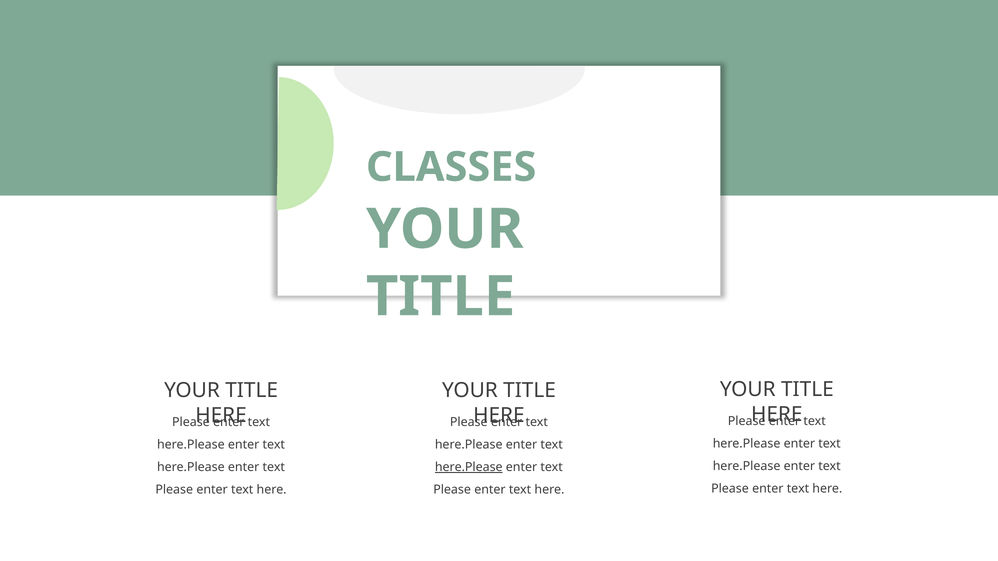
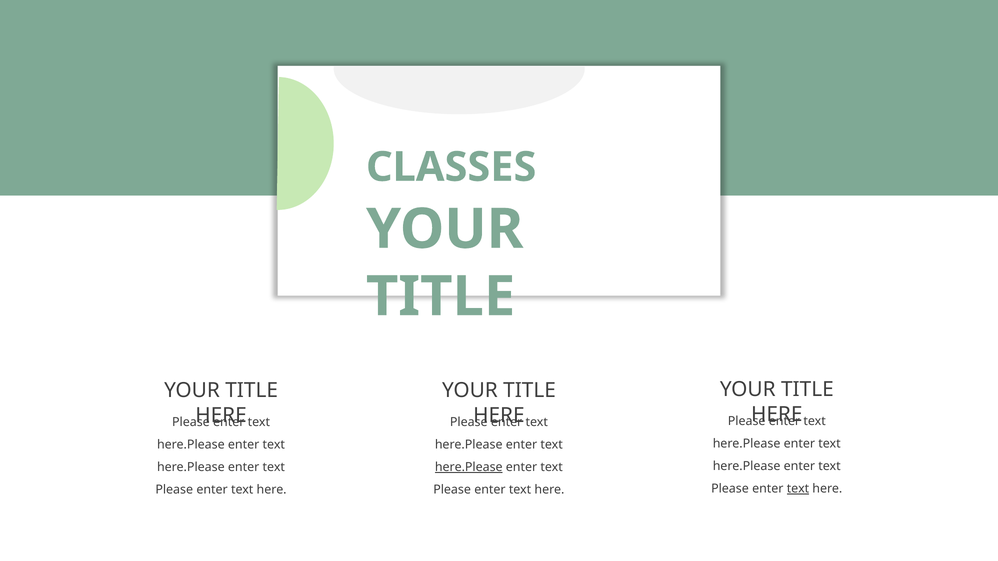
text at (798, 489) underline: none -> present
